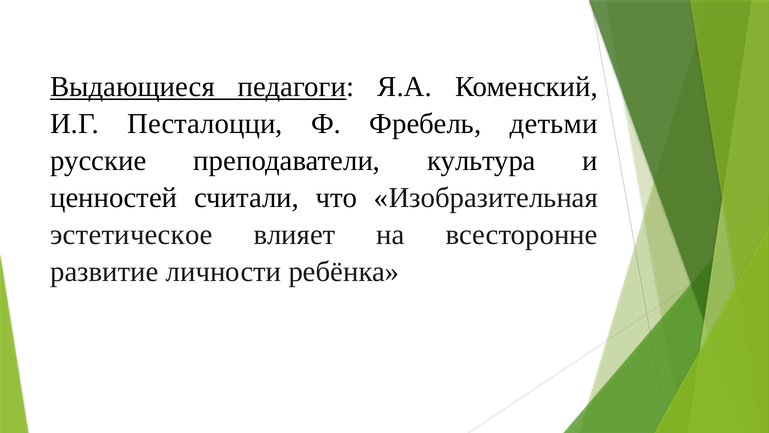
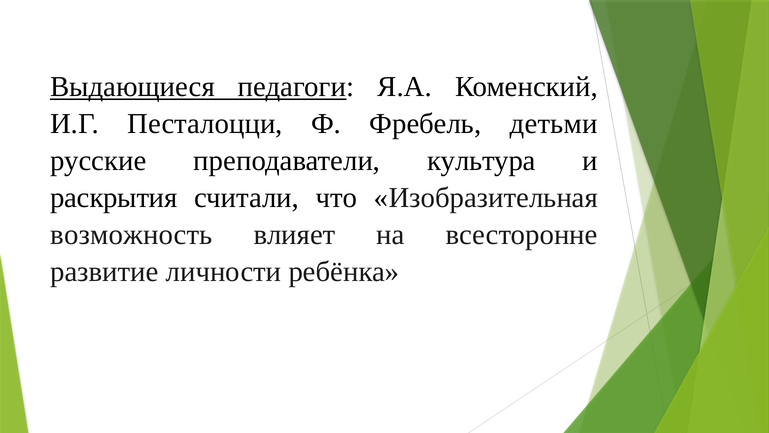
ценностей: ценностей -> раскрытия
эстетическое: эстетическое -> возможность
